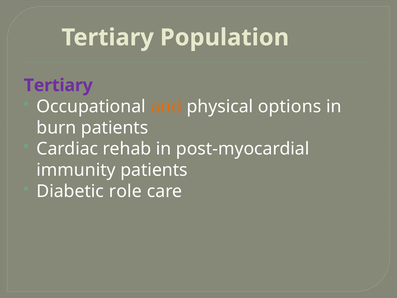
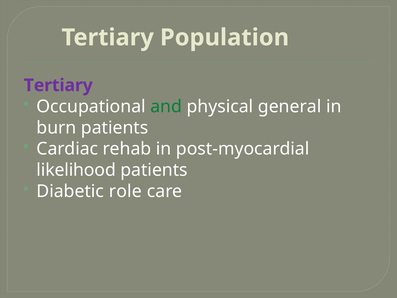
and colour: orange -> green
options: options -> general
immunity: immunity -> likelihood
